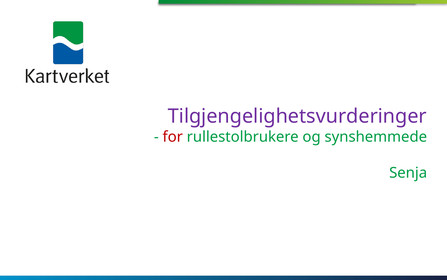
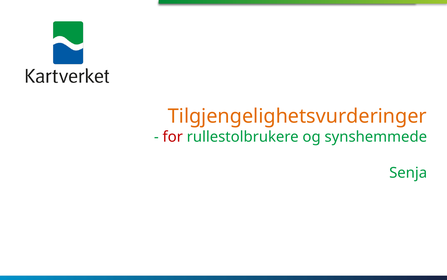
Tilgjengelighetsvurderinger colour: purple -> orange
